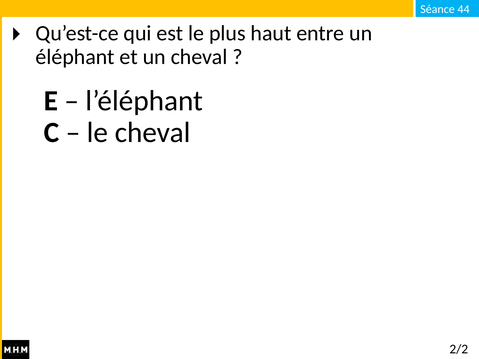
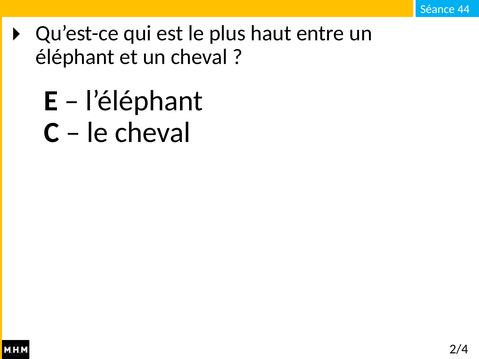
2/2: 2/2 -> 2/4
